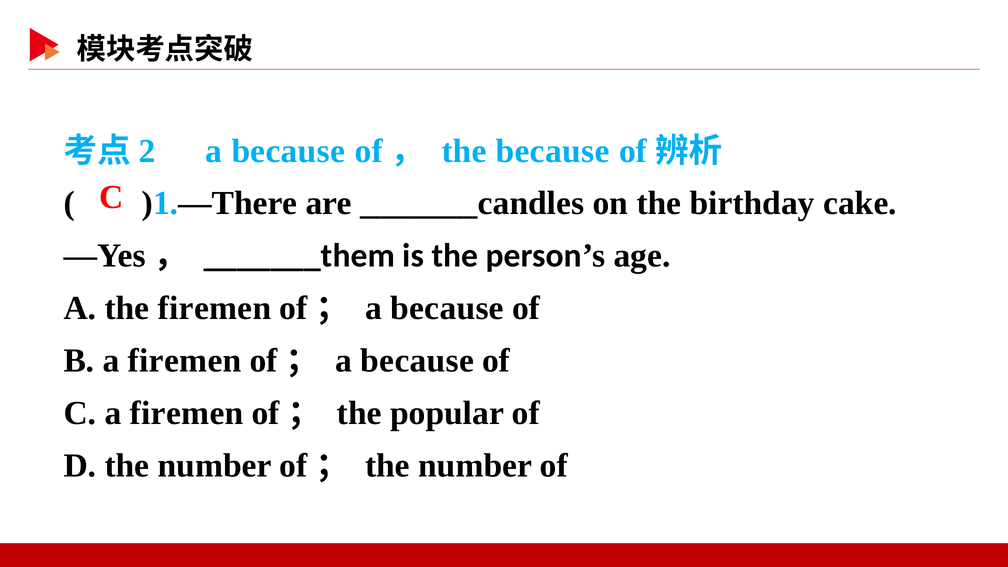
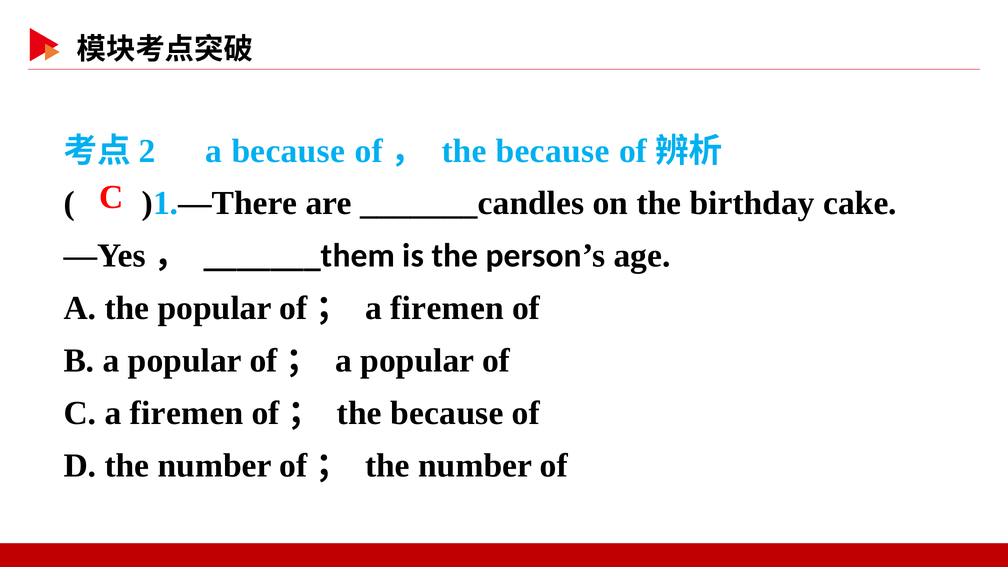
the firemen: firemen -> popular
because at (447, 308): because -> firemen
B a firemen: firemen -> popular
because at (417, 361): because -> popular
popular at (447, 413): popular -> because
